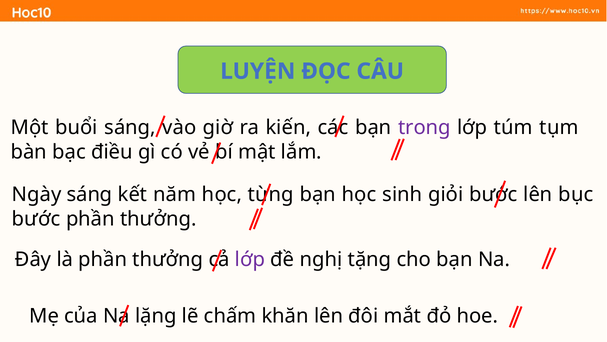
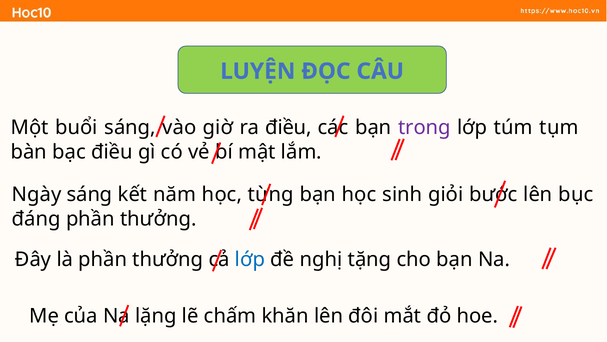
ra kiến: kiến -> điều
bước at (36, 219): bước -> đáng
lớp at (250, 259) colour: purple -> blue
